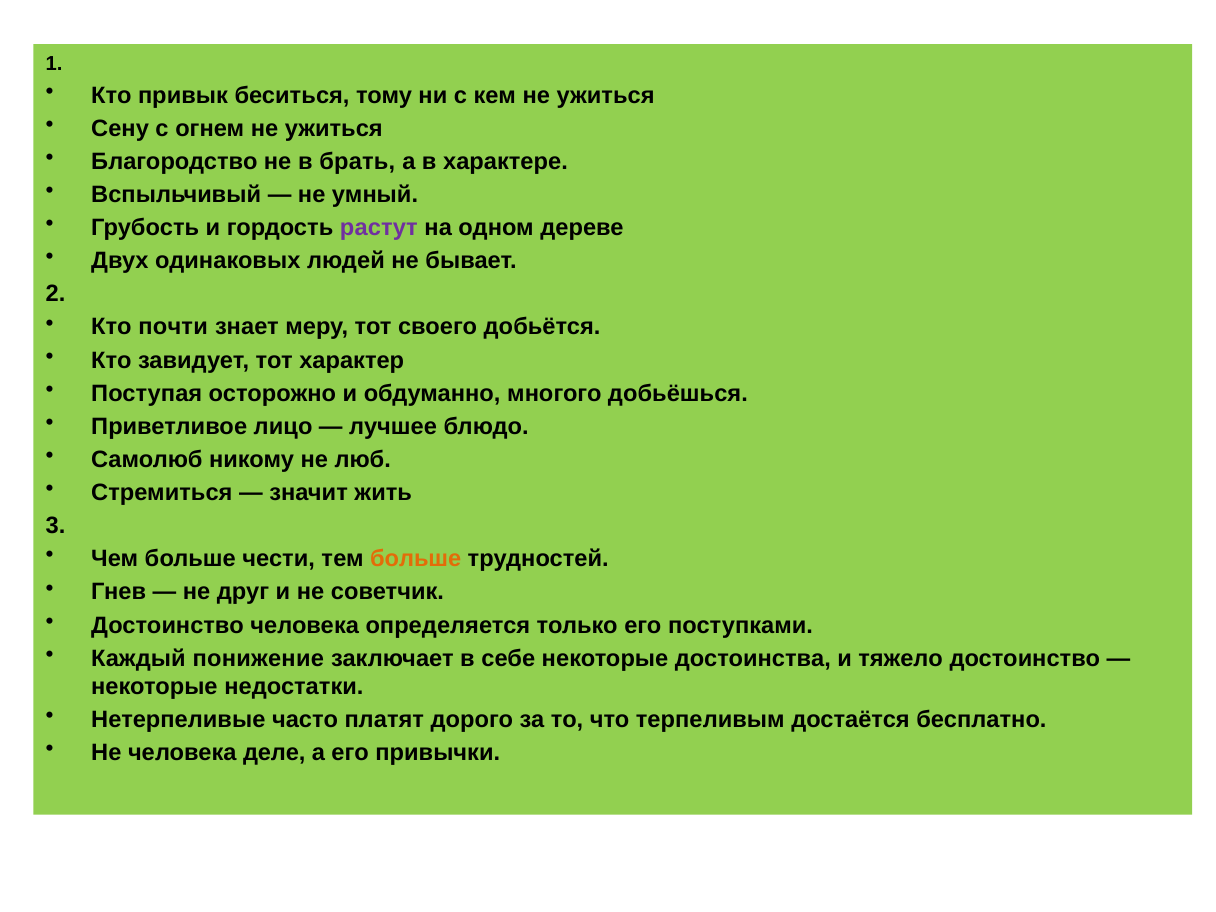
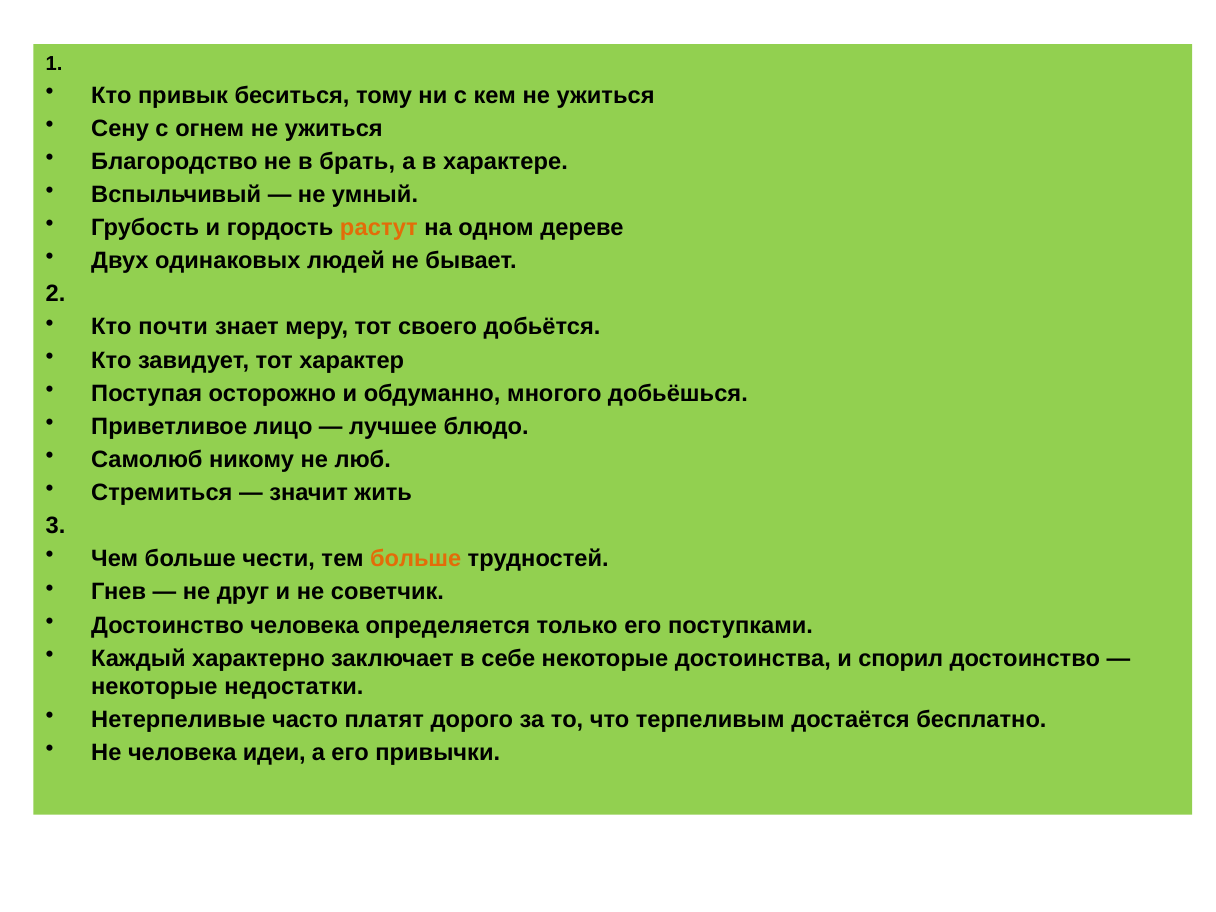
растут colour: purple -> orange
понижение: понижение -> характерно
тяжело: тяжело -> спорил
деле: деле -> идеи
